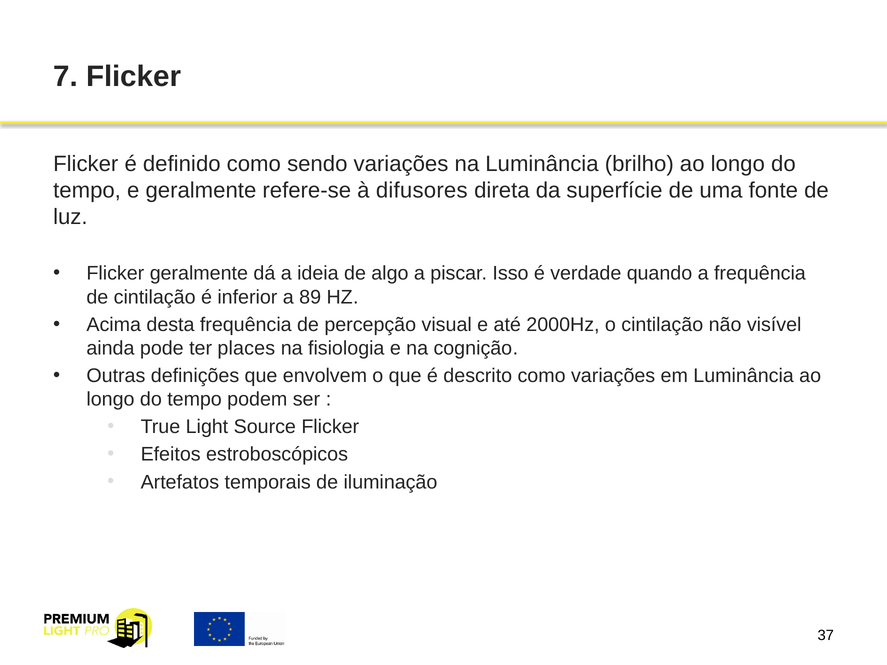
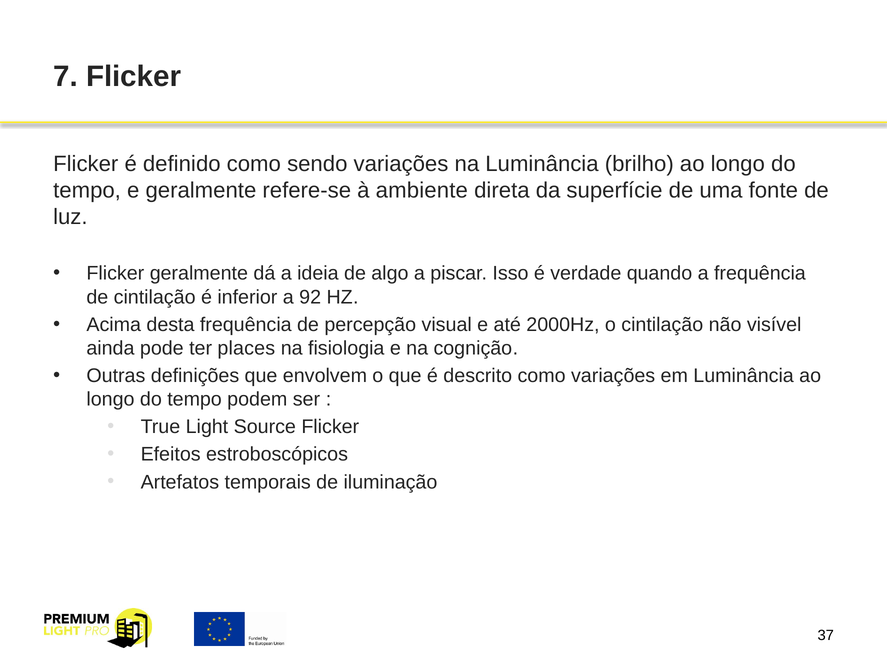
difusores: difusores -> ambiente
89: 89 -> 92
